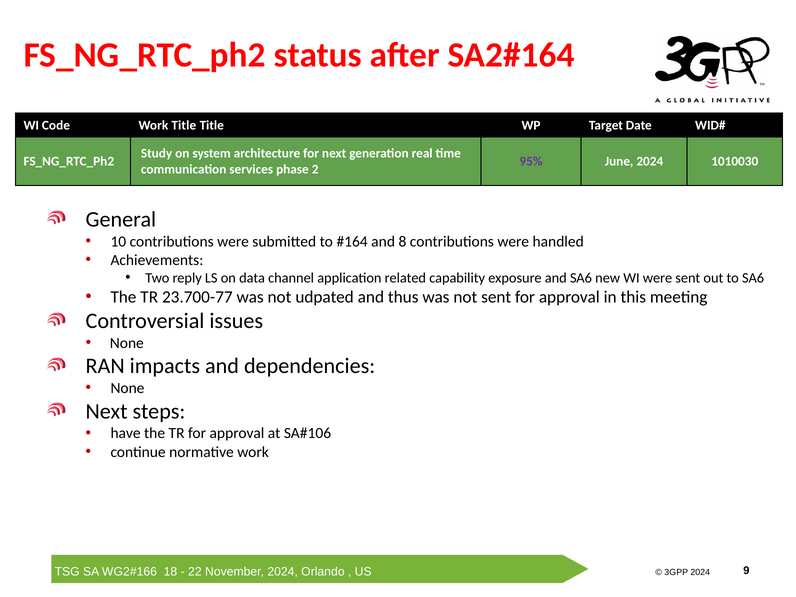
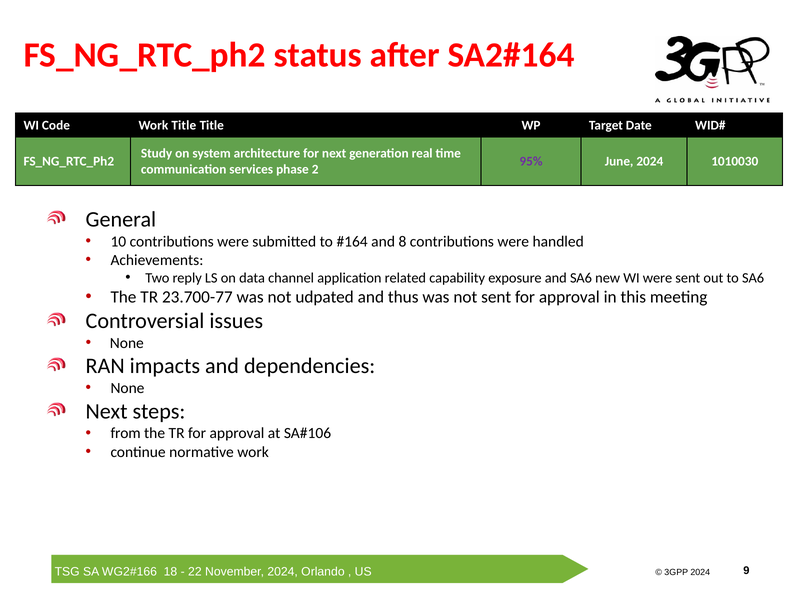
have: have -> from
